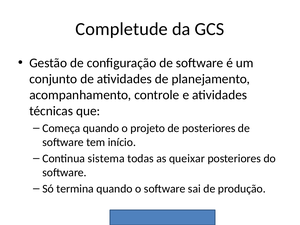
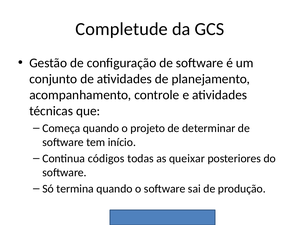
de posteriores: posteriores -> determinar
sistema: sistema -> códigos
